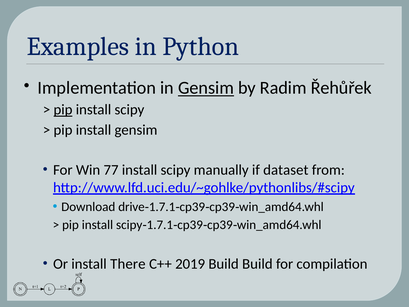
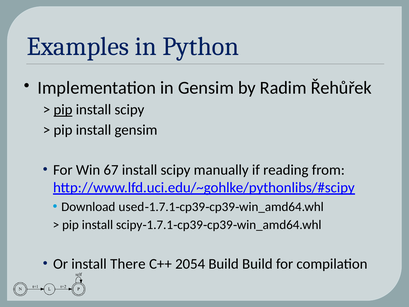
Gensim at (206, 88) underline: present -> none
77: 77 -> 67
dataset: dataset -> reading
drive: drive -> used
2019: 2019 -> 2054
